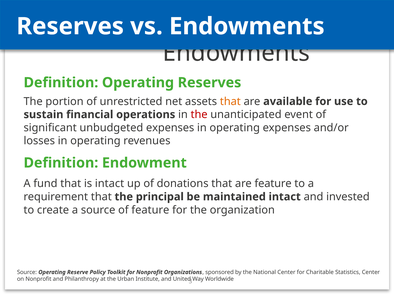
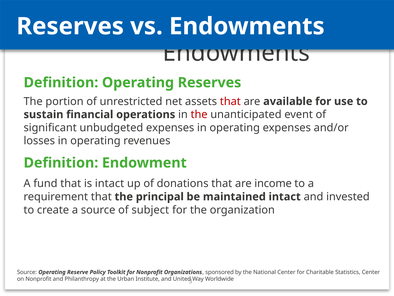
that at (230, 101) colour: orange -> red
are feature: feature -> income
of feature: feature -> subject
